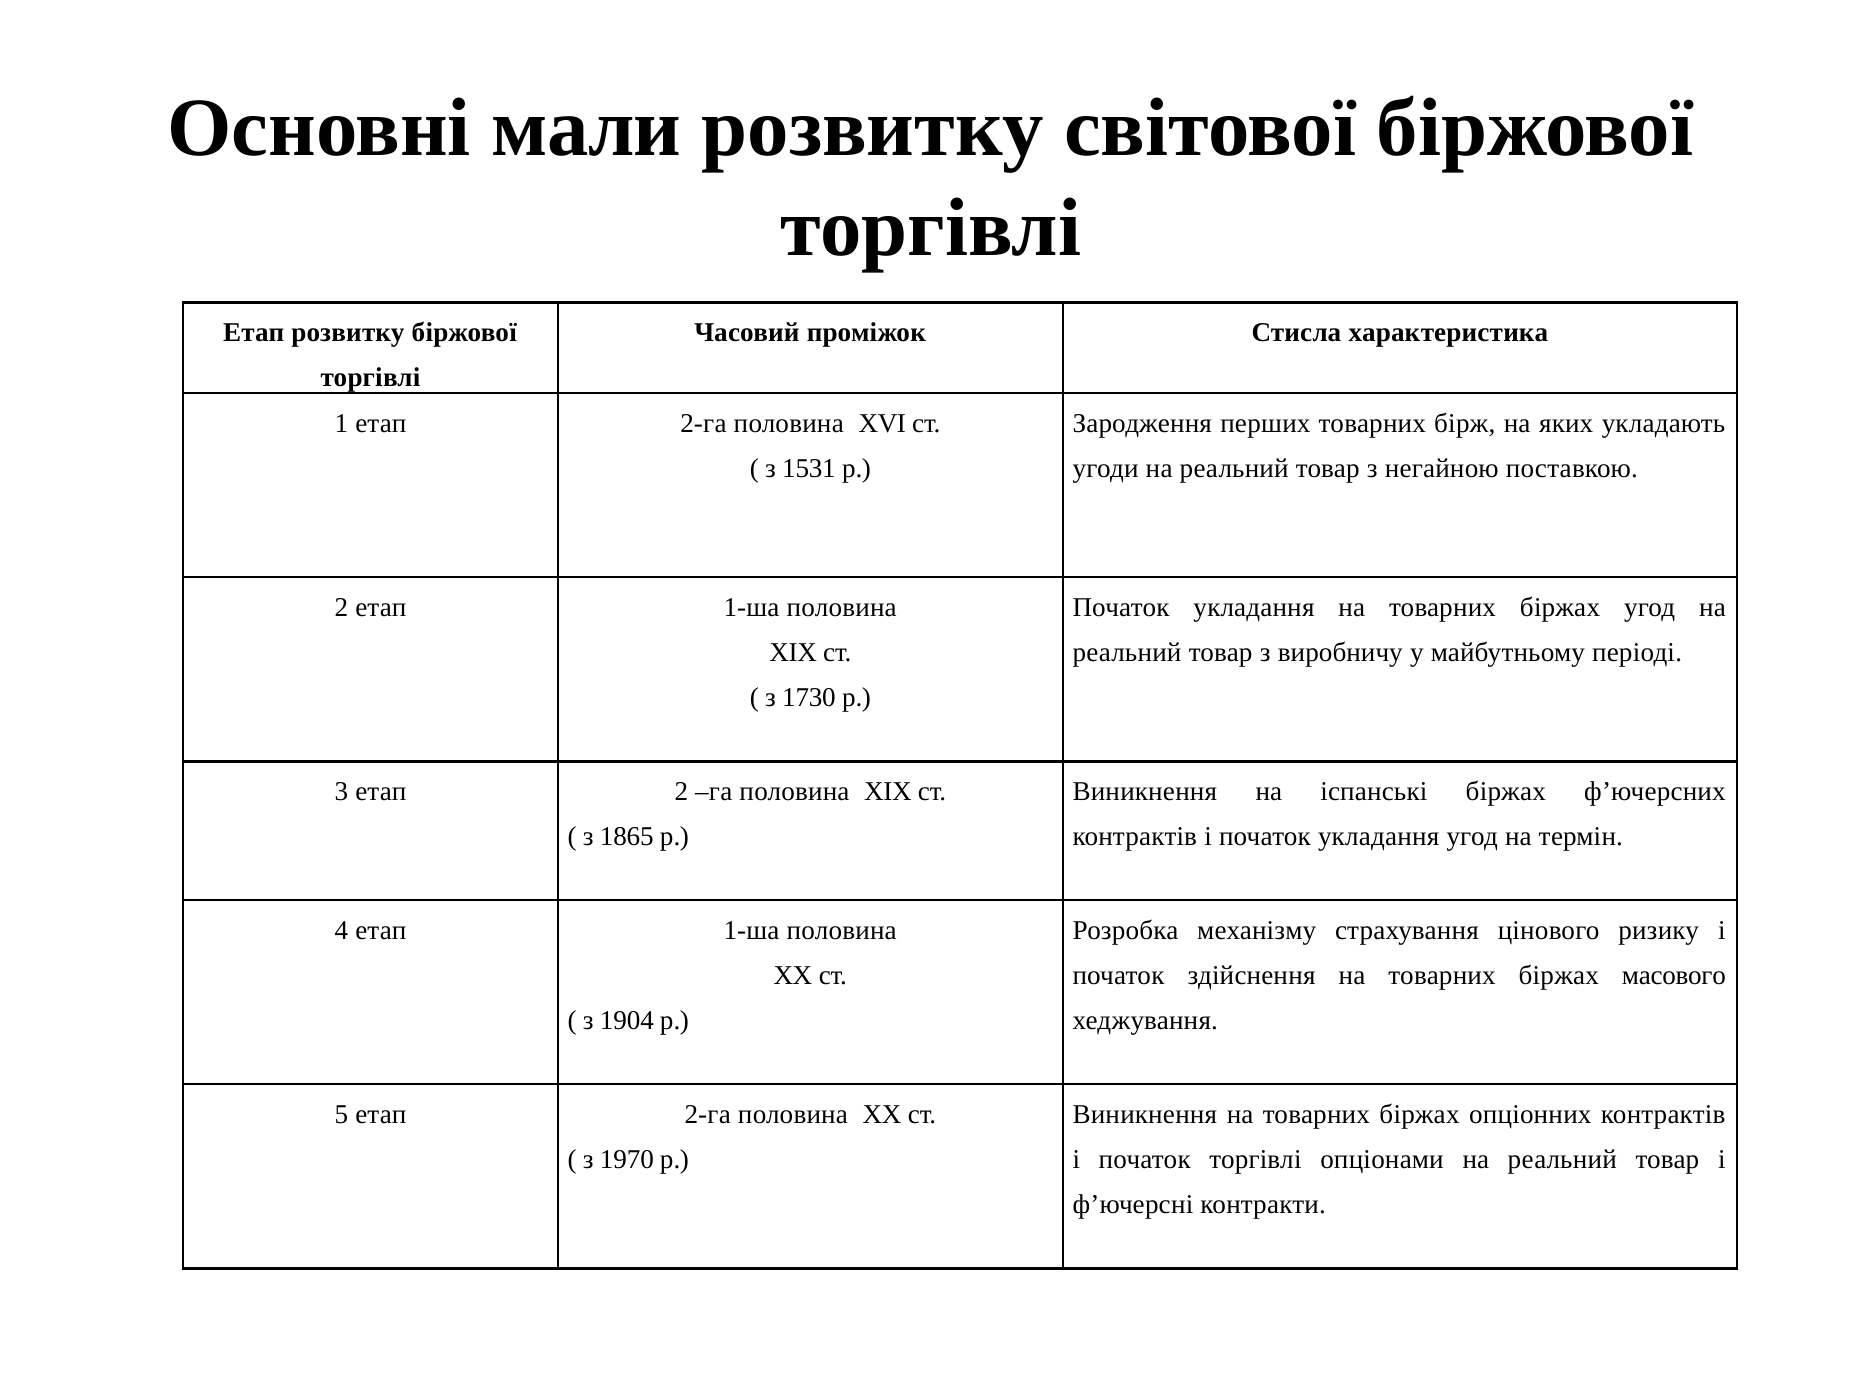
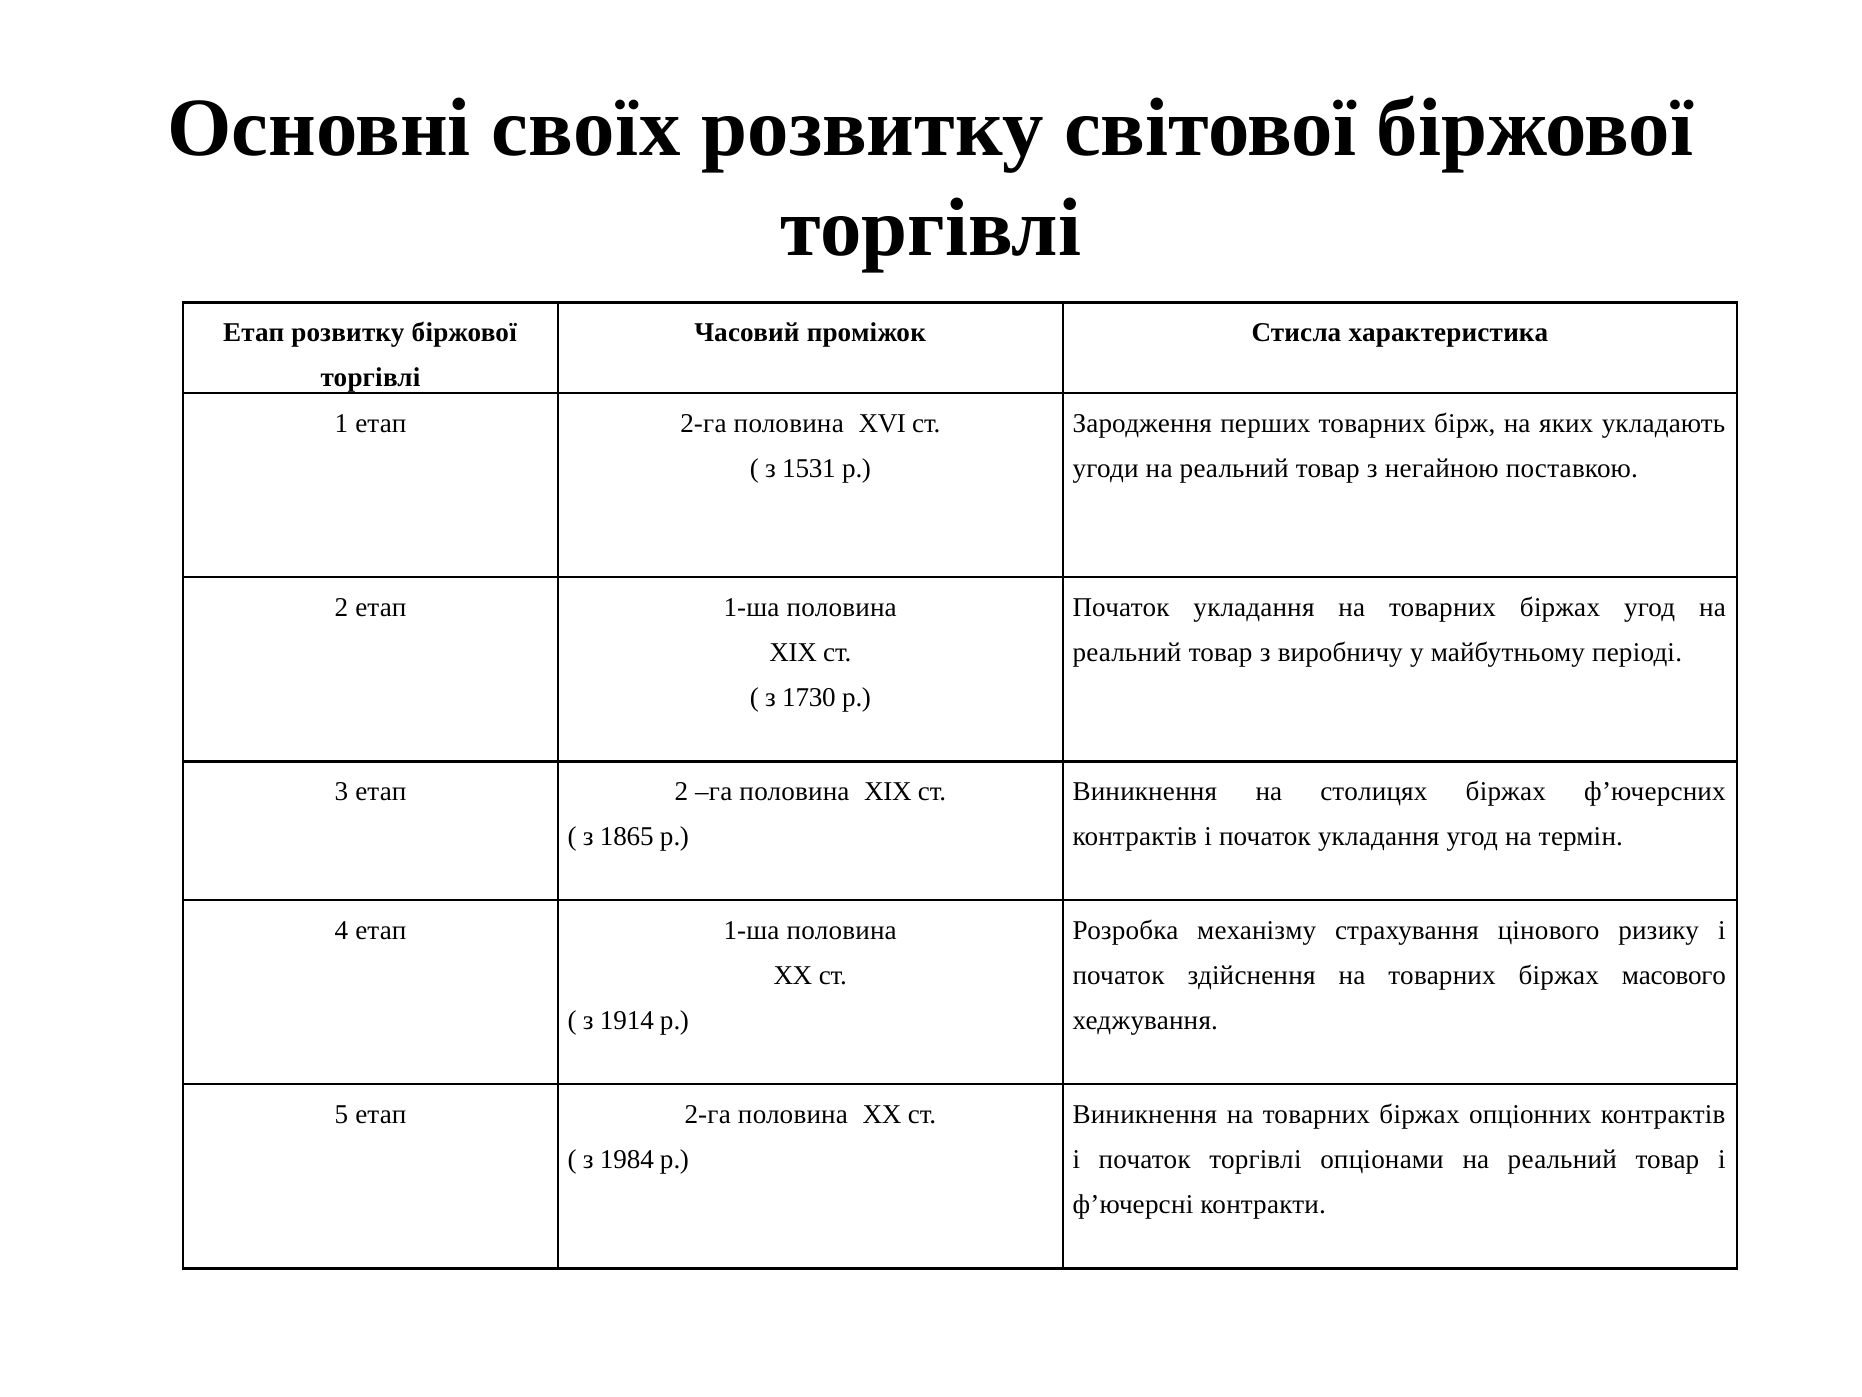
мали: мали -> своїх
іспанські: іспанські -> столицях
1904: 1904 -> 1914
1970: 1970 -> 1984
